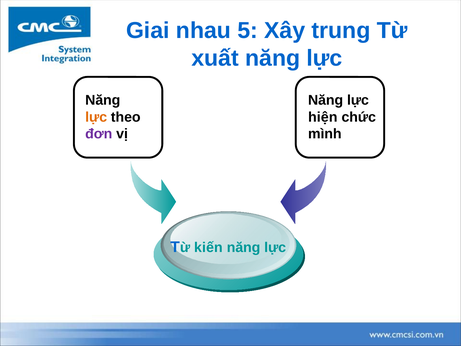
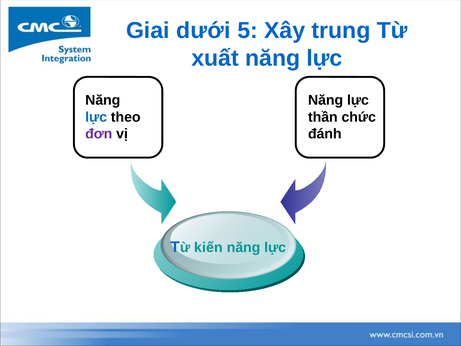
nhau: nhau -> dưới
lực at (96, 117) colour: orange -> blue
hiện: hiện -> thần
mình: mình -> đánh
